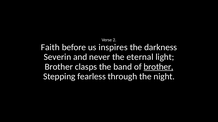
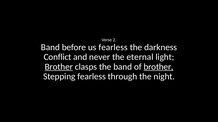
Faith at (50, 47): Faith -> Band
us inspires: inspires -> fearless
Severin: Severin -> Conflict
Brother at (59, 67) underline: none -> present
